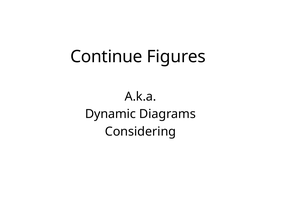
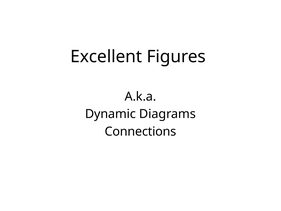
Continue: Continue -> Excellent
Considering: Considering -> Connections
